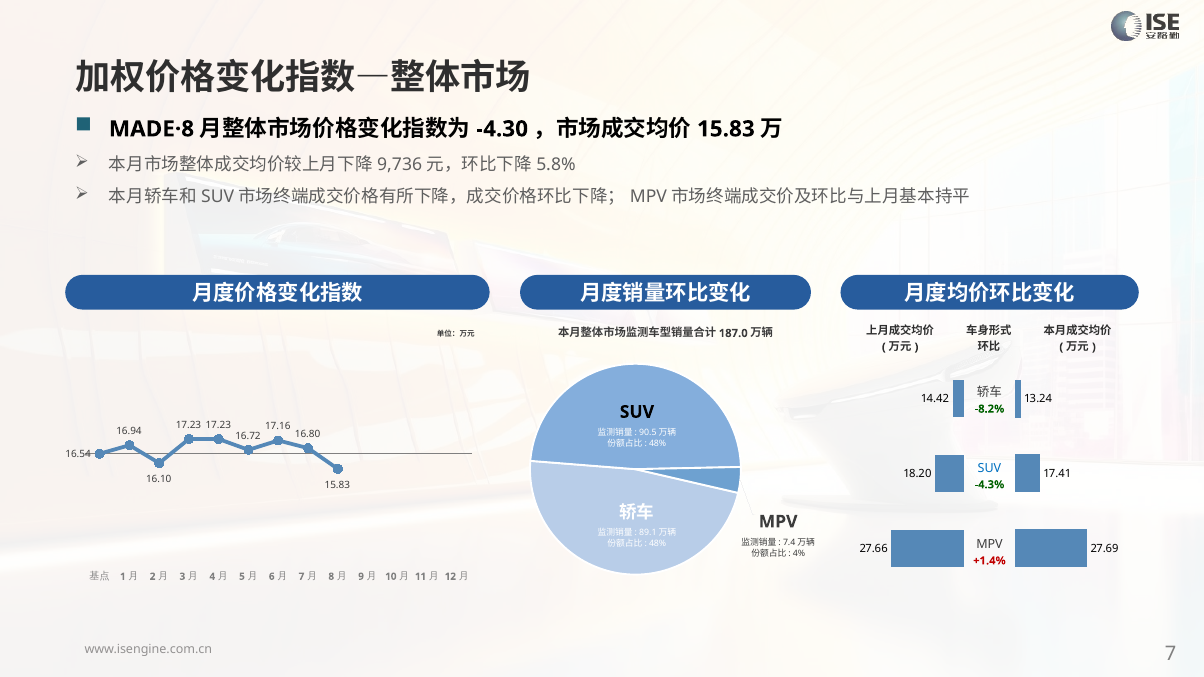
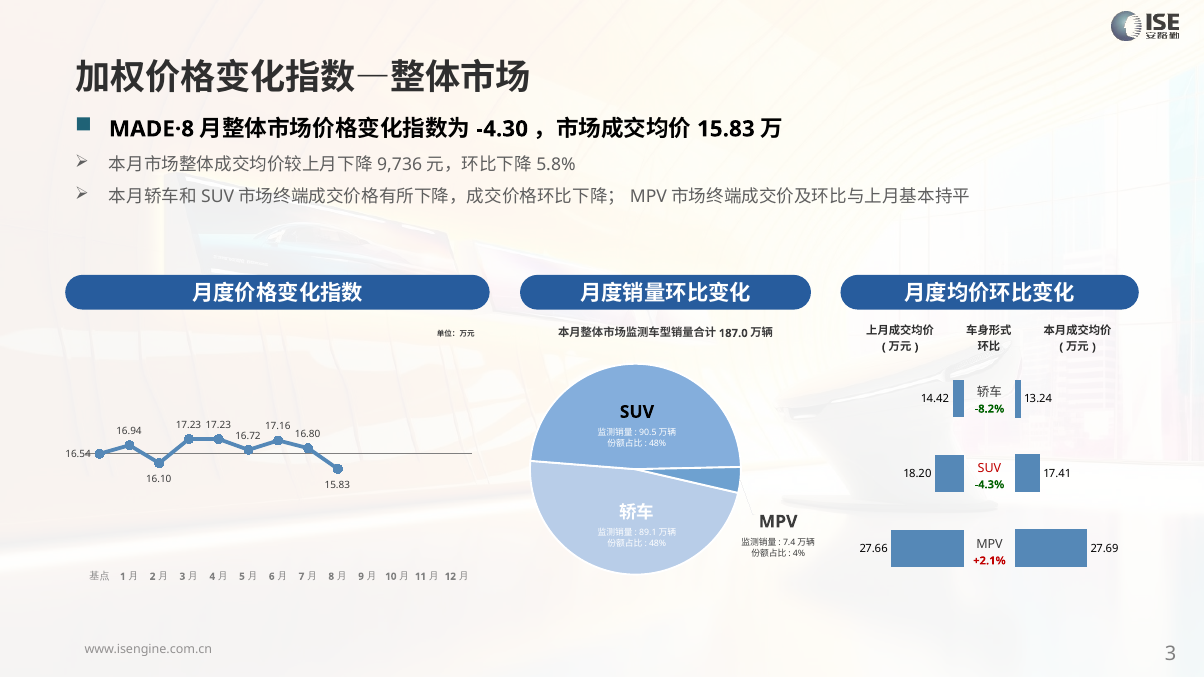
SUV at (989, 469) colour: blue -> red
+1.4%: +1.4% -> +2.1%
7 at (1171, 654): 7 -> 3
